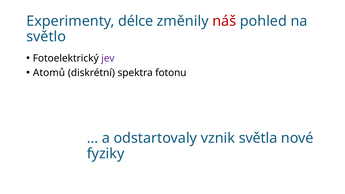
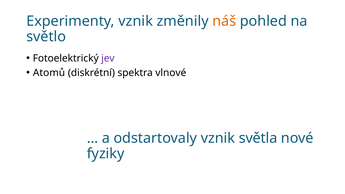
Experimenty délce: délce -> vznik
náš colour: red -> orange
fotonu: fotonu -> vlnové
